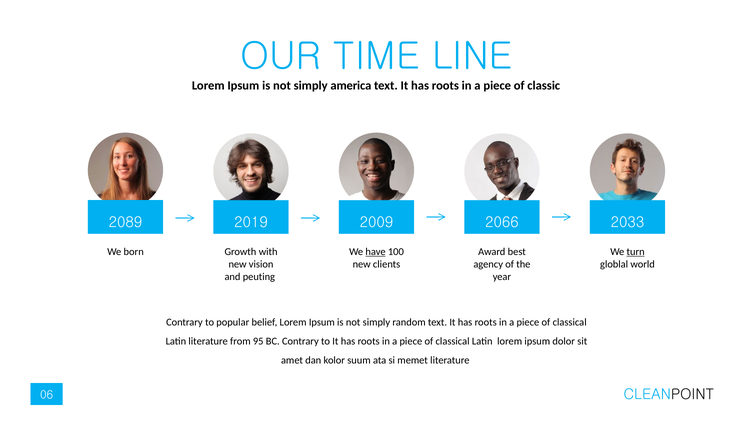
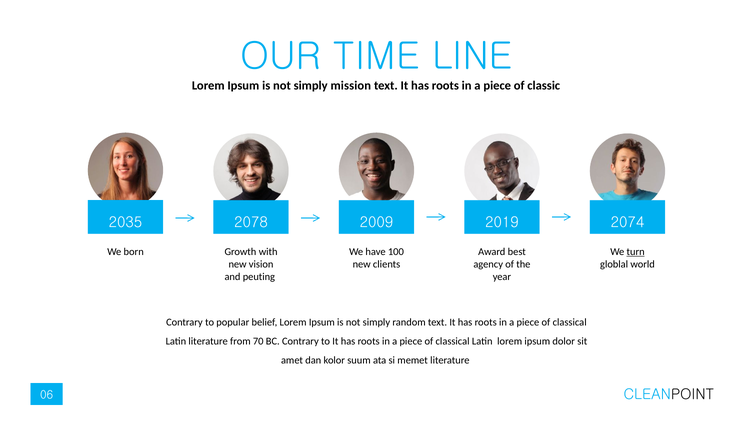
america: america -> mission
2089: 2089 -> 2035
2019: 2019 -> 2078
2066: 2066 -> 2019
2033: 2033 -> 2074
have underline: present -> none
95: 95 -> 70
